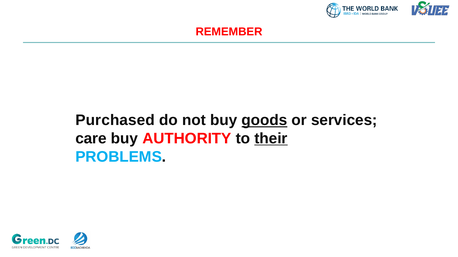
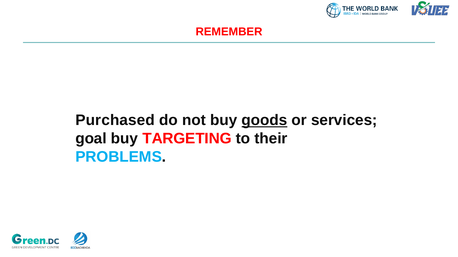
care: care -> goal
AUTHORITY: AUTHORITY -> TARGETING
their underline: present -> none
